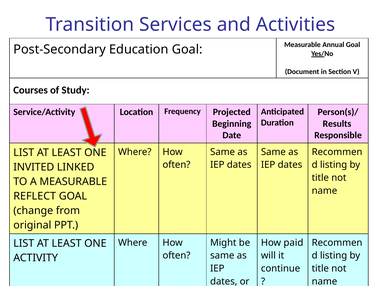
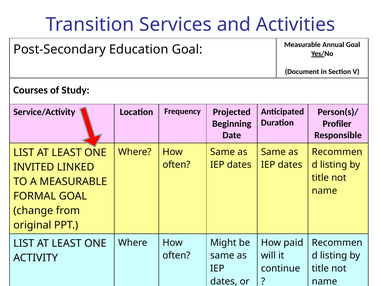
Results: Results -> Profiler
REFLECT: REFLECT -> FORMAL
